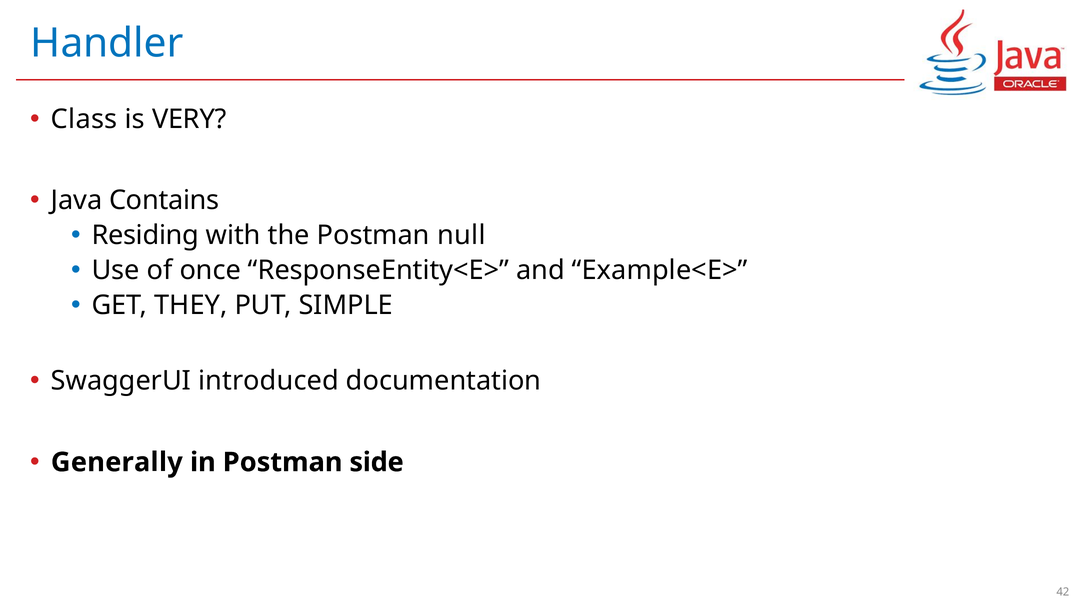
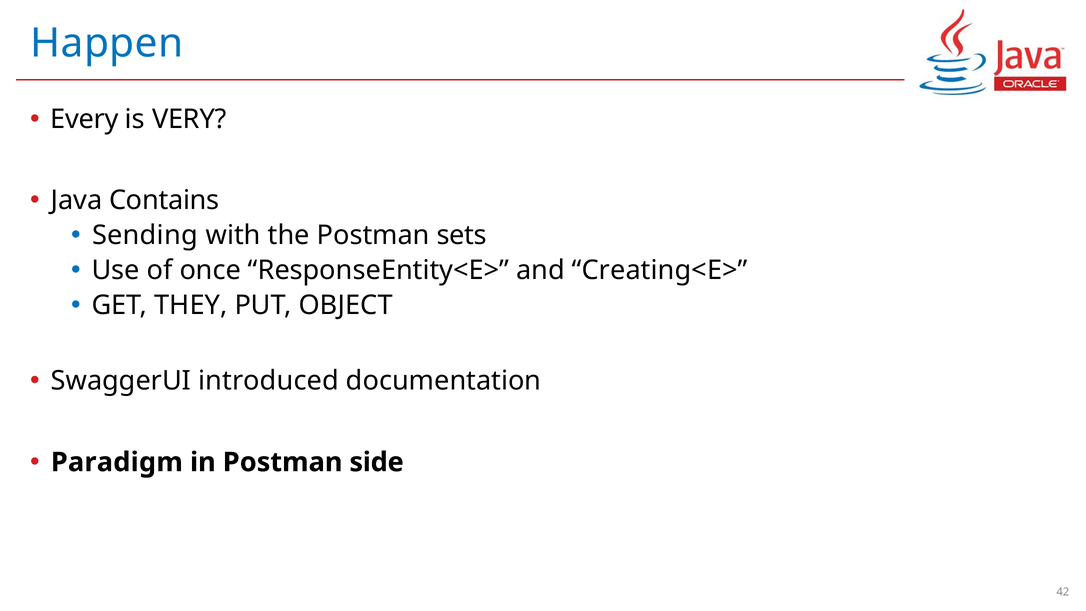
Handler: Handler -> Happen
Class: Class -> Every
Residing: Residing -> Sending
null: null -> sets
Example<E>: Example<E> -> Creating<E>
SIMPLE: SIMPLE -> OBJECT
Generally: Generally -> Paradigm
